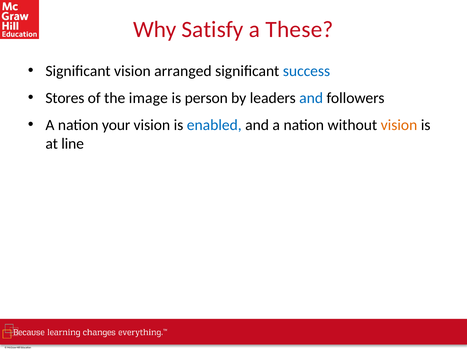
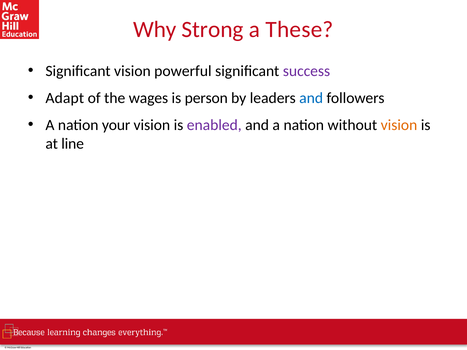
Satisfy: Satisfy -> Strong
arranged: arranged -> powerful
success colour: blue -> purple
Stores: Stores -> Adapt
image: image -> wages
enabled colour: blue -> purple
